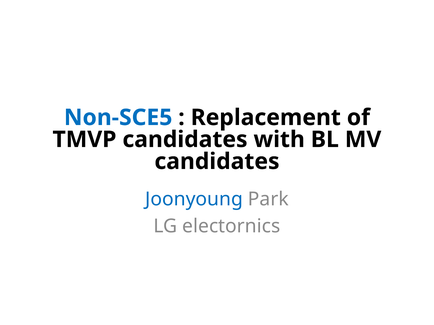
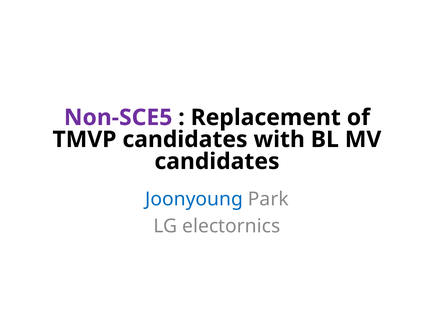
Non-SCE5 colour: blue -> purple
